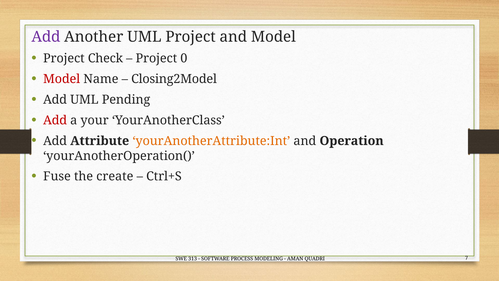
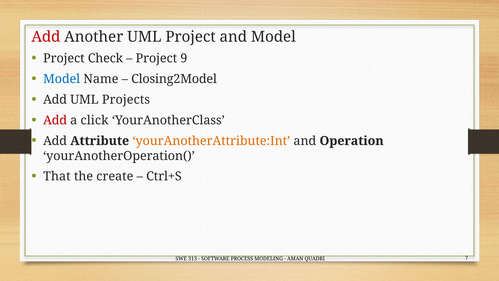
Add at (46, 37) colour: purple -> red
0: 0 -> 9
Model at (62, 79) colour: red -> blue
Pending: Pending -> Projects
your: your -> click
Fuse: Fuse -> That
